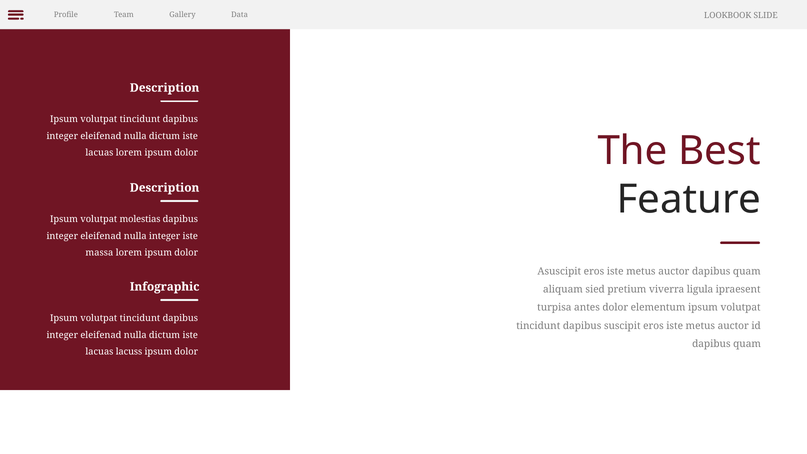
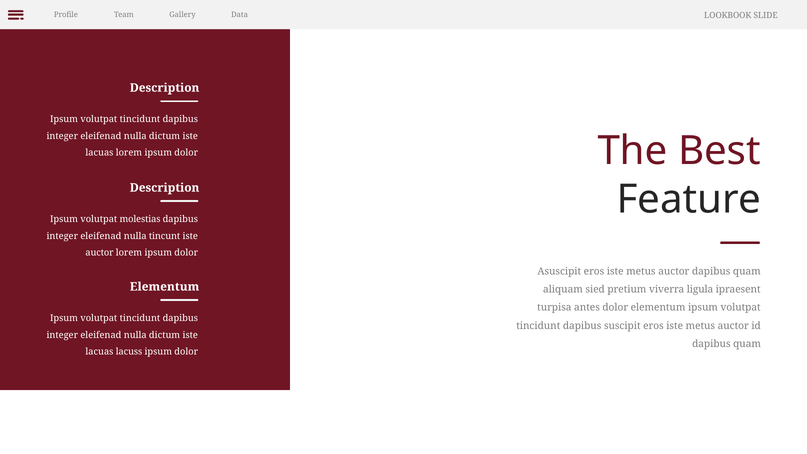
nulla integer: integer -> tincunt
massa at (99, 253): massa -> auctor
Infographic at (165, 287): Infographic -> Elementum
